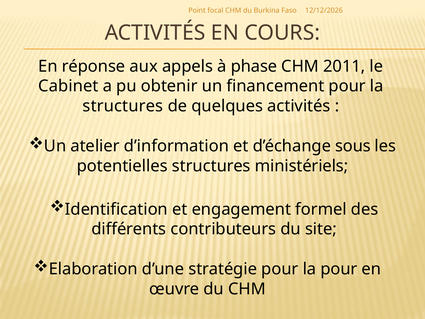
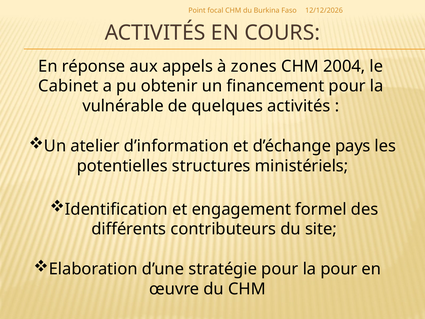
phase: phase -> zones
2011: 2011 -> 2004
structures at (123, 106): structures -> vulnérable
sous: sous -> pays
